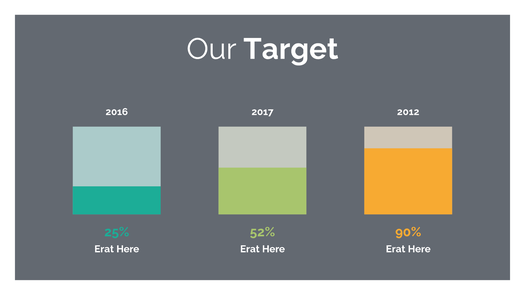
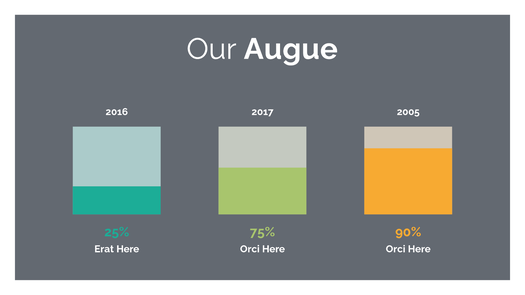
Target: Target -> Augue
2012: 2012 -> 2005
52%: 52% -> 75%
Erat at (250, 249): Erat -> Orci
Erat at (396, 249): Erat -> Orci
